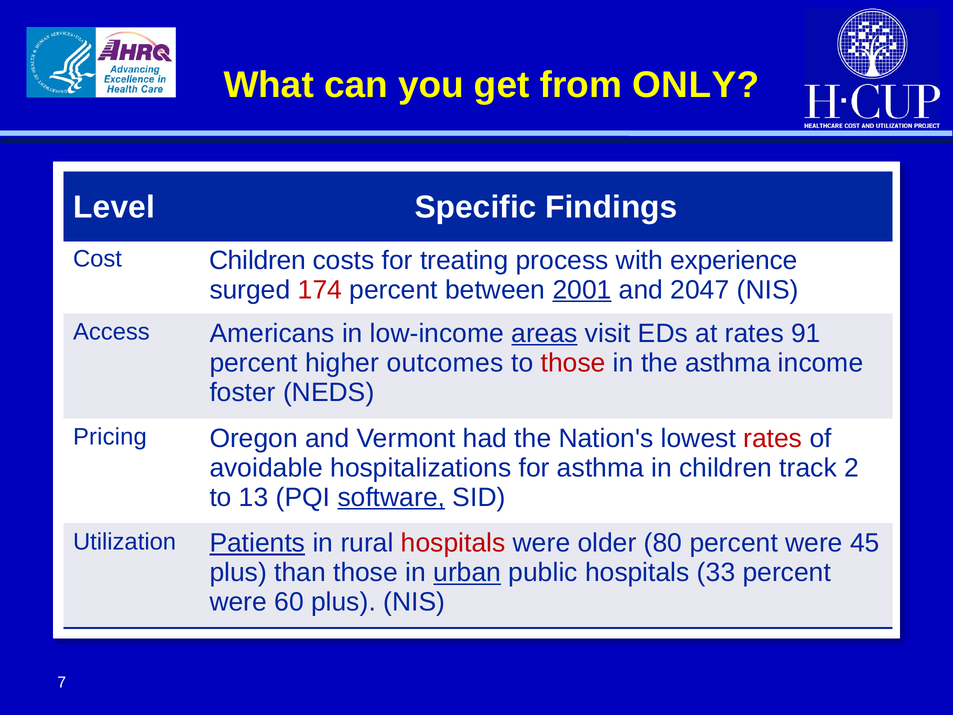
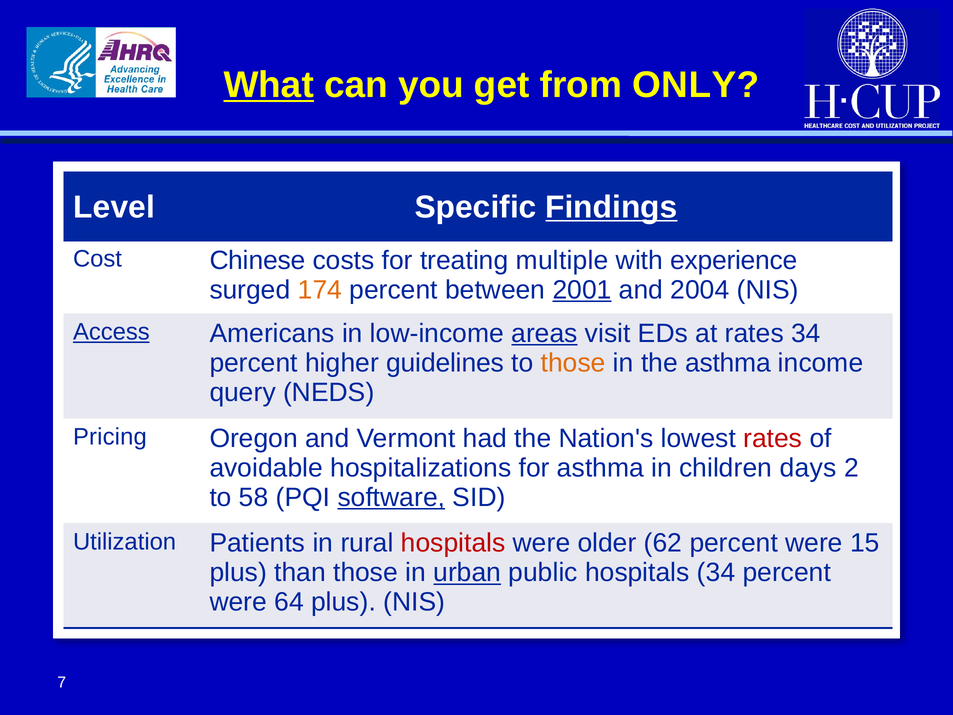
What underline: none -> present
Findings underline: none -> present
Cost Children: Children -> Chinese
process: process -> multiple
174 colour: red -> orange
2047: 2047 -> 2004
Access underline: none -> present
rates 91: 91 -> 34
outcomes: outcomes -> guidelines
those at (573, 363) colour: red -> orange
foster: foster -> query
track: track -> days
13: 13 -> 58
Patients underline: present -> none
80: 80 -> 62
45: 45 -> 15
hospitals 33: 33 -> 34
60: 60 -> 64
